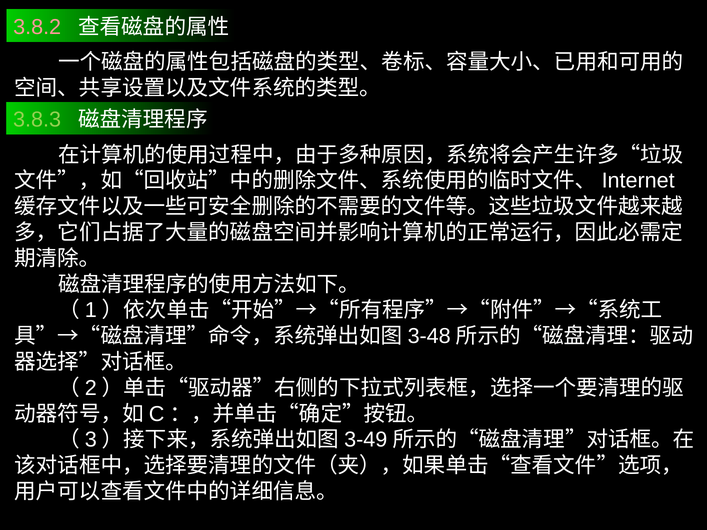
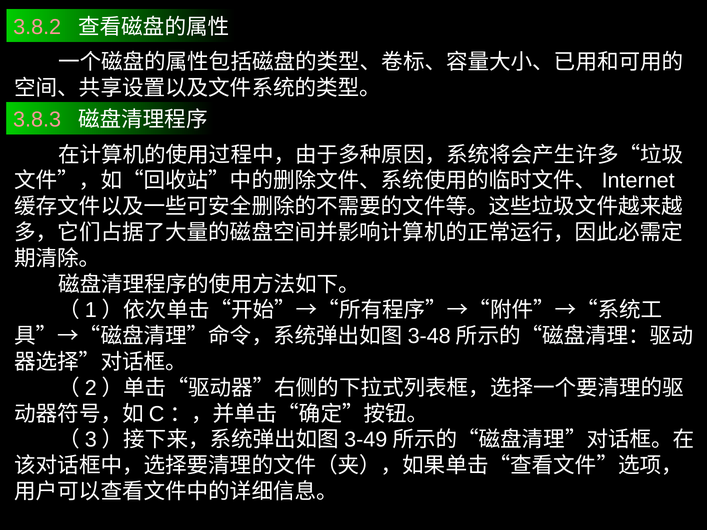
3.8.3 colour: light green -> pink
